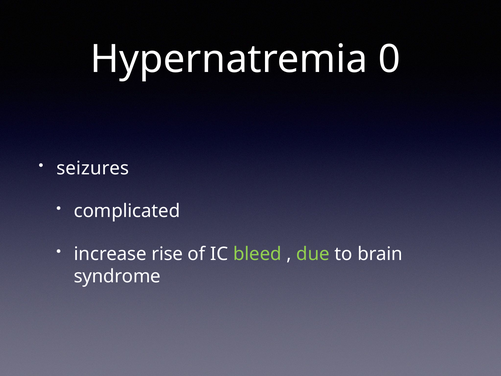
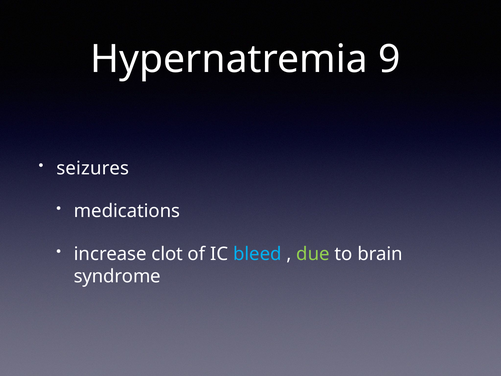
0: 0 -> 9
complicated: complicated -> medications
rise: rise -> clot
bleed colour: light green -> light blue
